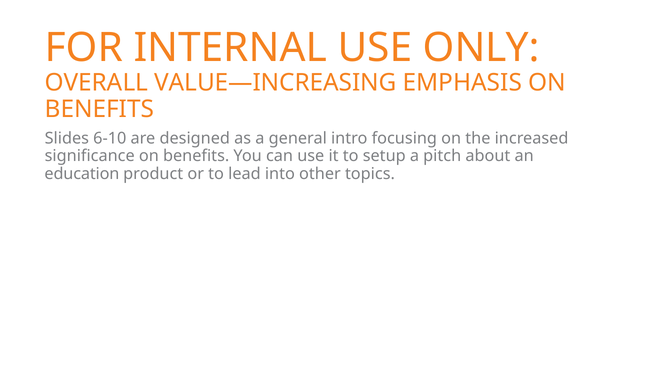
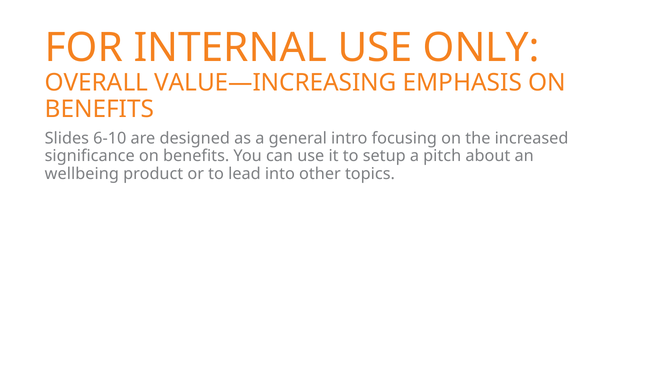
education: education -> wellbeing
